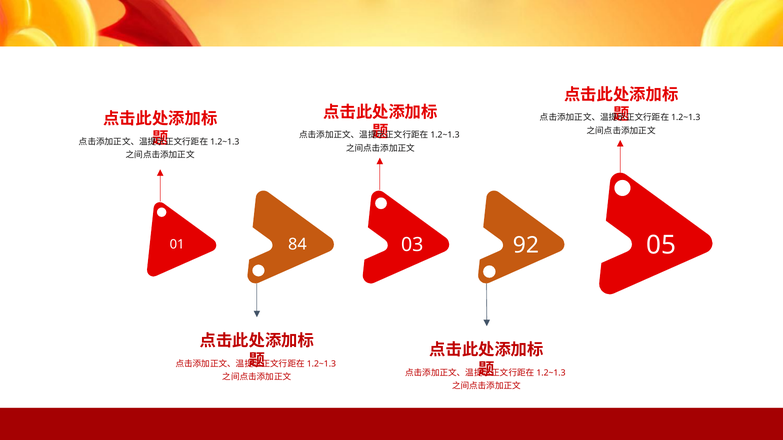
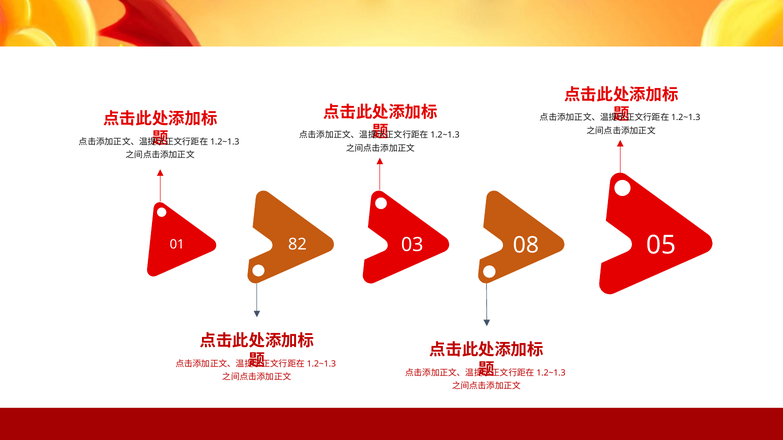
84: 84 -> 82
92: 92 -> 08
